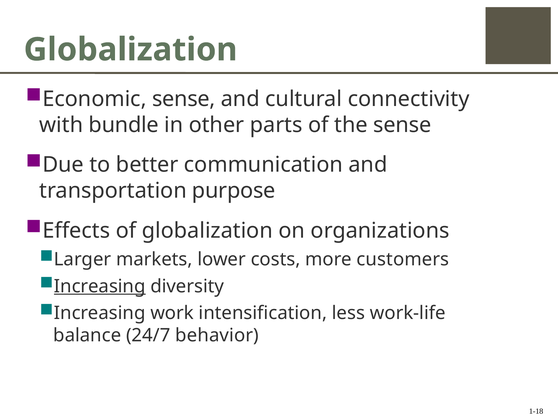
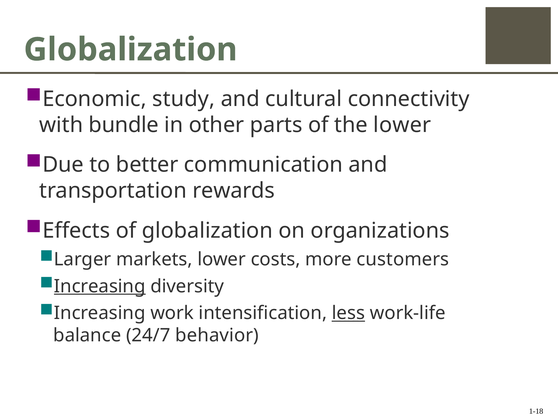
Economic sense: sense -> study
the sense: sense -> lower
purpose: purpose -> rewards
less underline: none -> present
